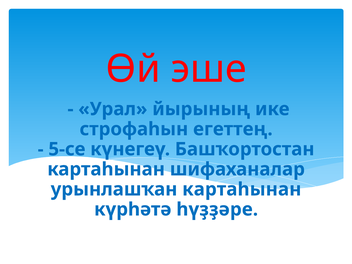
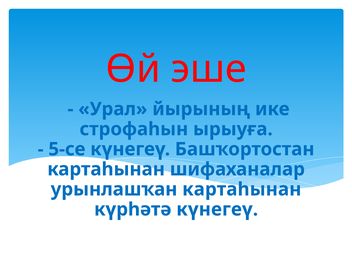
егеттең: егеттең -> ырыуға
күрһәтә һүҙҙәре: һүҙҙәре -> күнегеү
